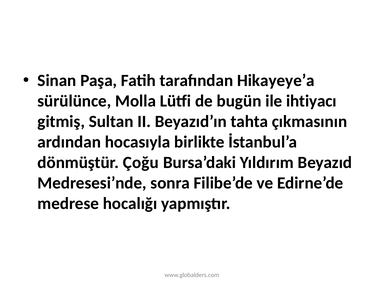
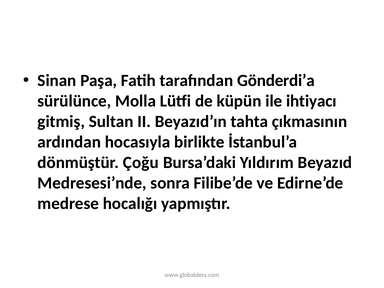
Hikayeye’a: Hikayeye’a -> Gönderdi’a
bugün: bugün -> küpün
